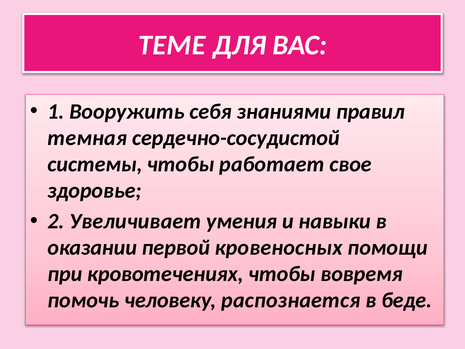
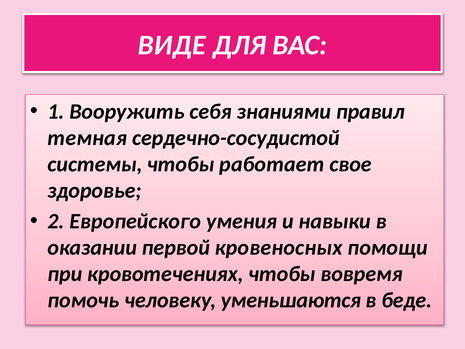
ТЕМЕ: ТЕМЕ -> ВИДЕ
Увеличивает: Увеличивает -> Европейского
распознается: распознается -> уменьшаются
